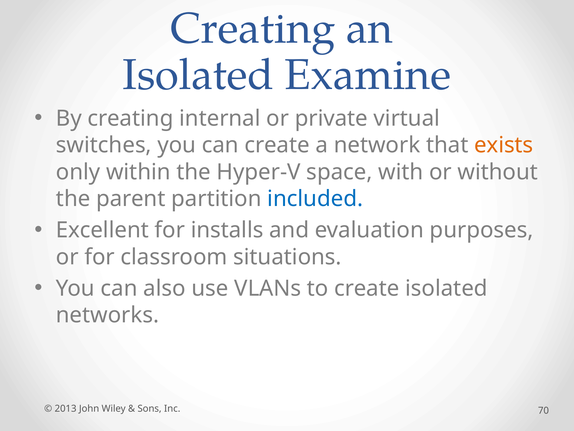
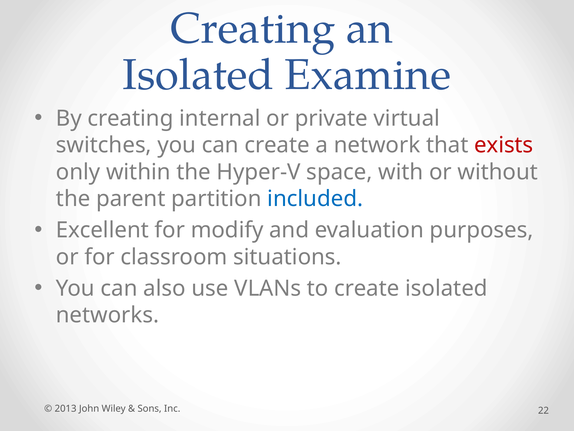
exists colour: orange -> red
installs: installs -> modify
70: 70 -> 22
